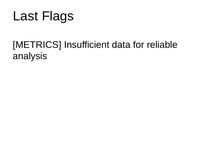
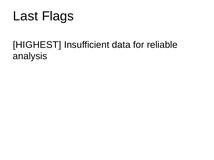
METRICS: METRICS -> HIGHEST
